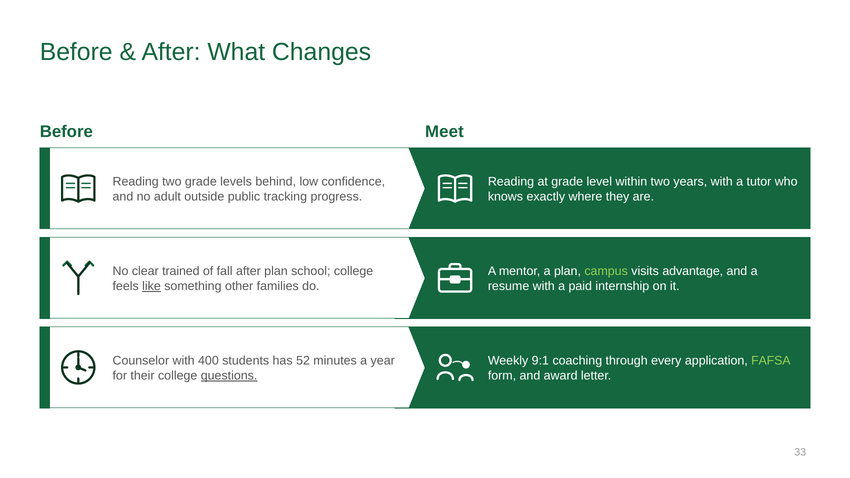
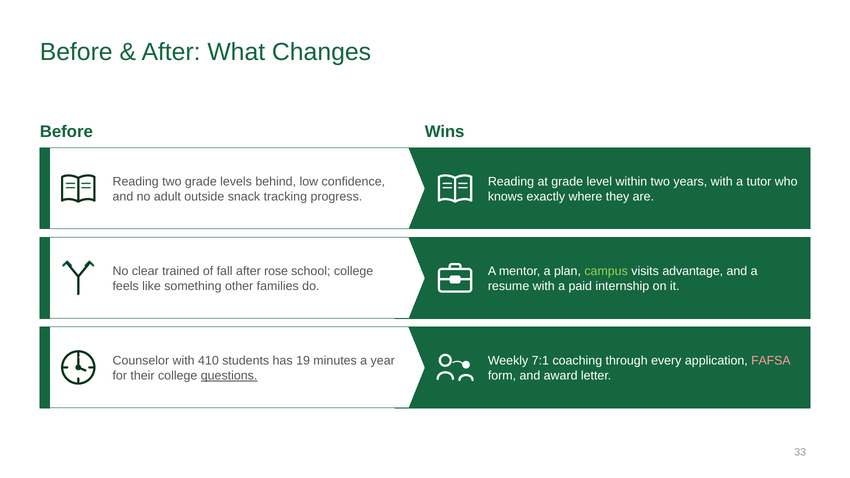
Meet: Meet -> Wins
public: public -> snack
after plan: plan -> rose
like underline: present -> none
400: 400 -> 410
52: 52 -> 19
9:1: 9:1 -> 7:1
FAFSA colour: light green -> pink
